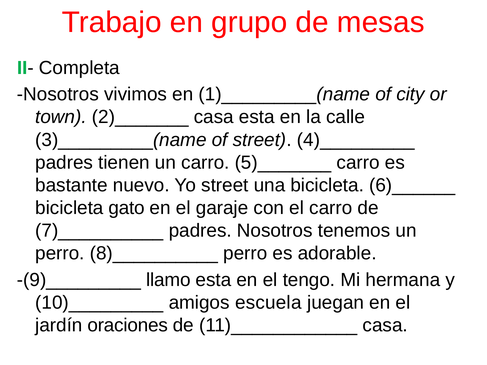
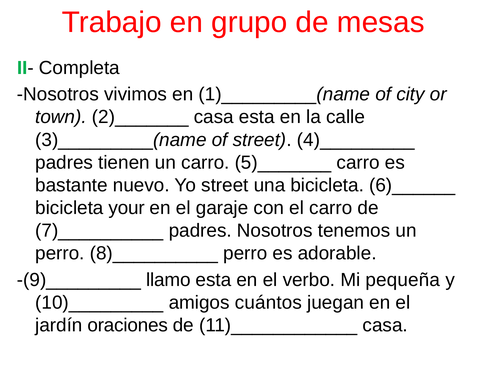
gato: gato -> your
tengo: tengo -> verbo
hermana: hermana -> pequeña
escuela: escuela -> cuántos
